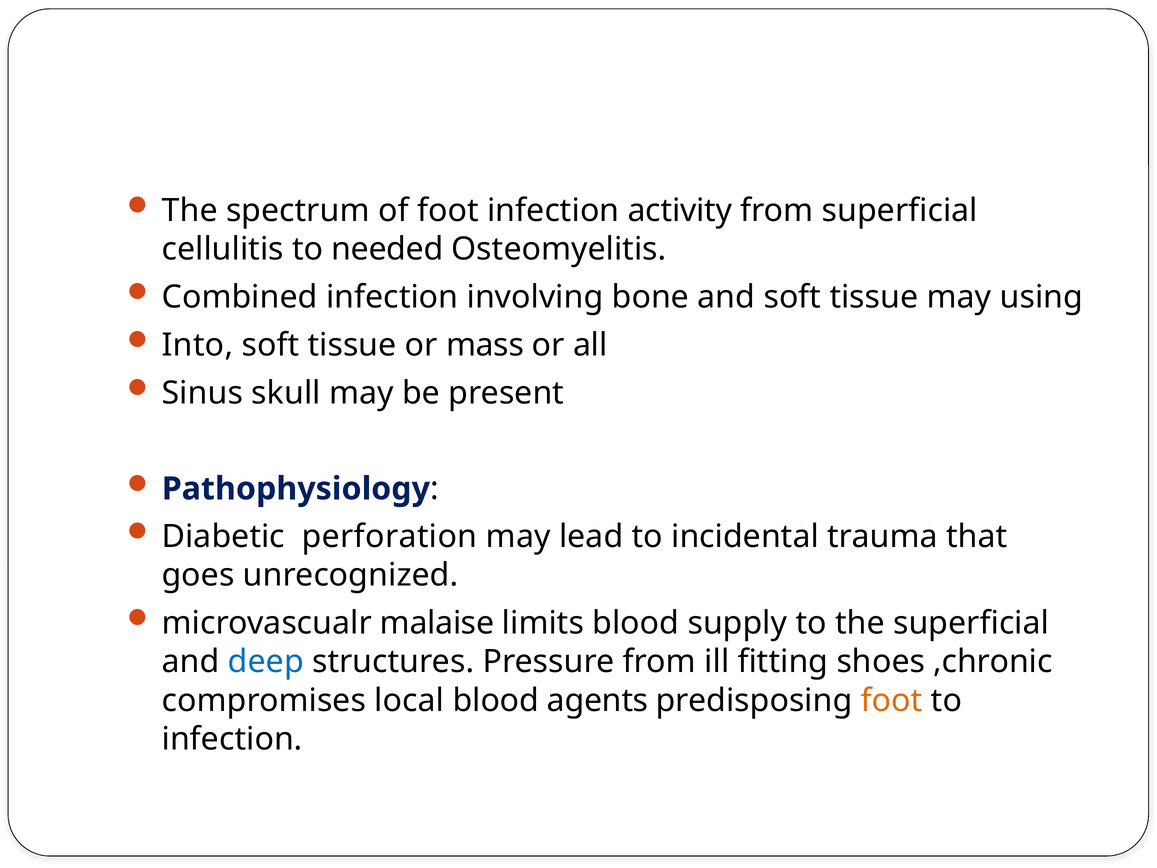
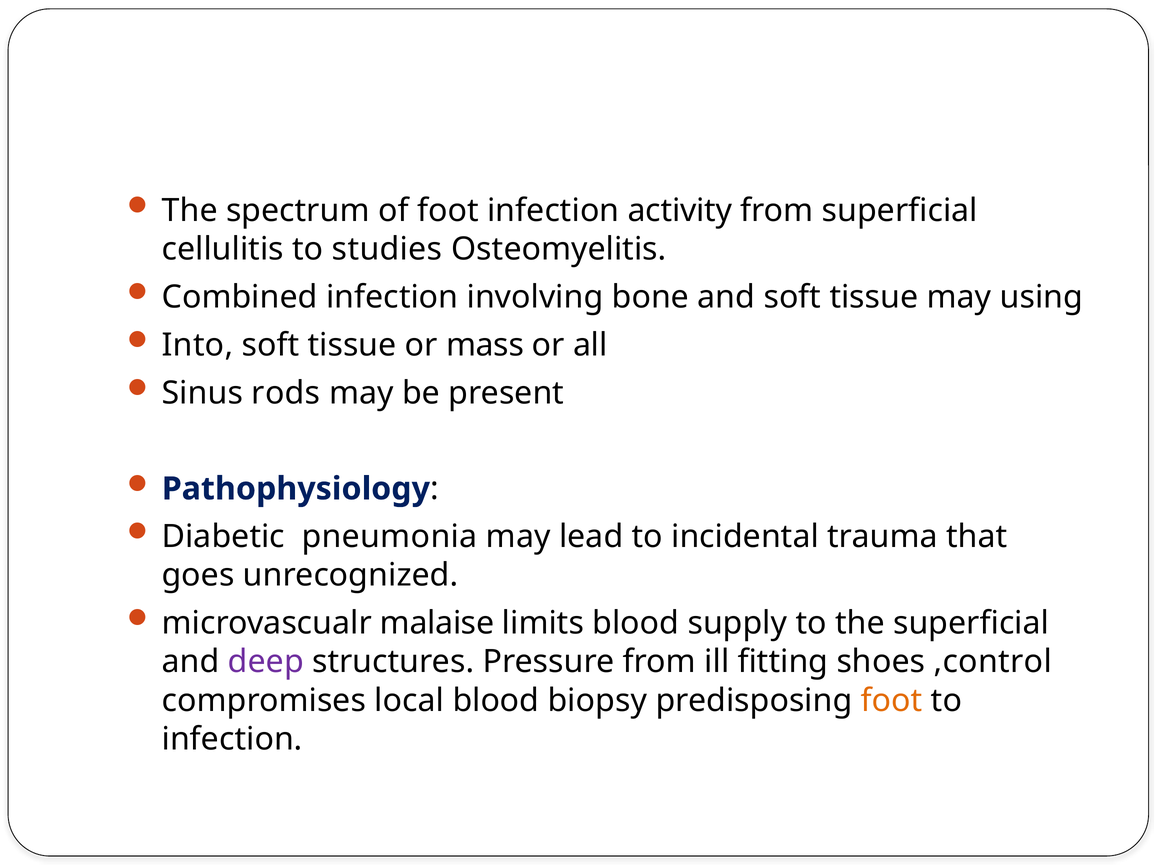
needed: needed -> studies
skull: skull -> rods
perforation: perforation -> pneumonia
deep colour: blue -> purple
,chronic: ,chronic -> ,control
agents: agents -> biopsy
